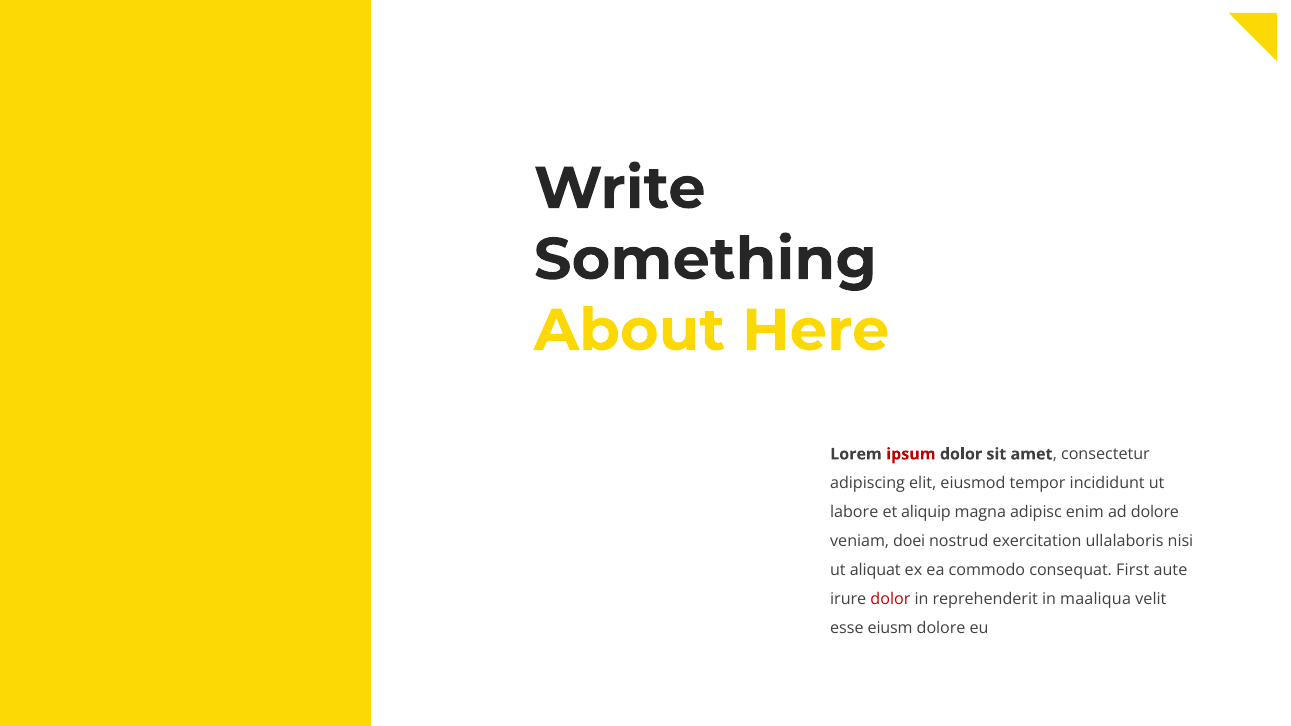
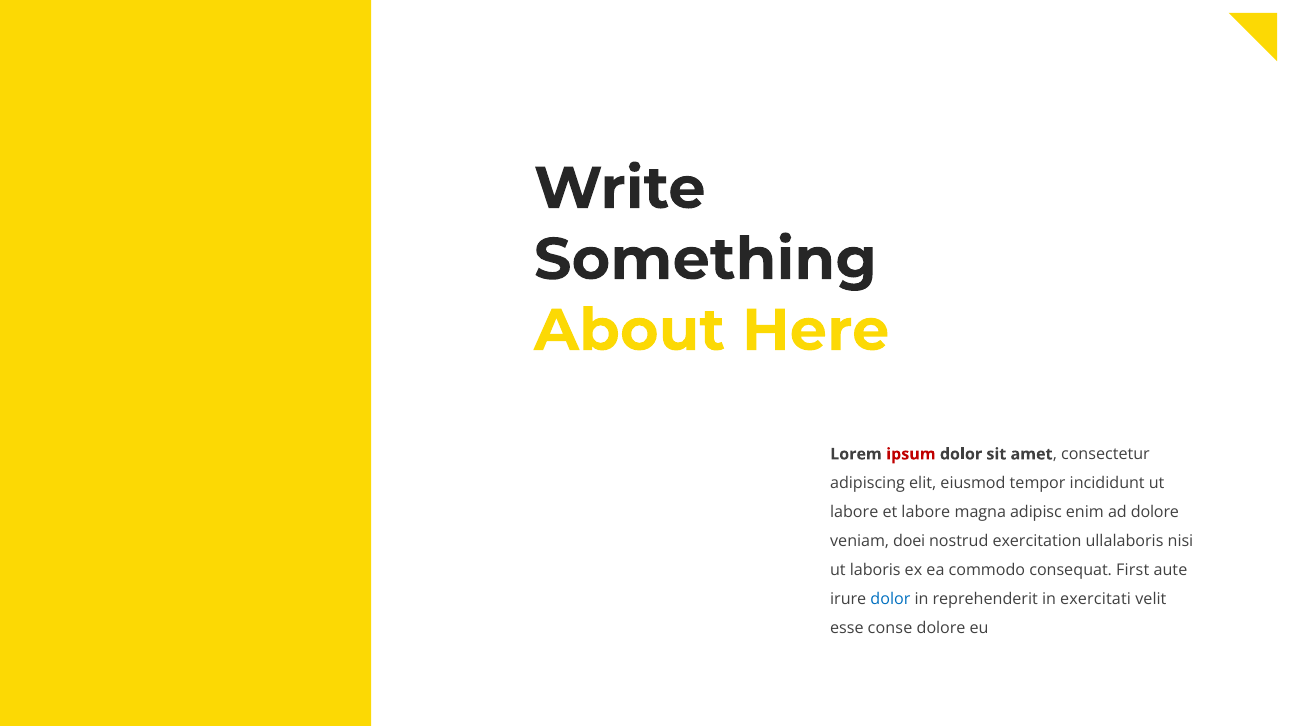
et aliquip: aliquip -> labore
aliquat: aliquat -> laboris
dolor at (890, 599) colour: red -> blue
maaliqua: maaliqua -> exercitati
eiusm: eiusm -> conse
